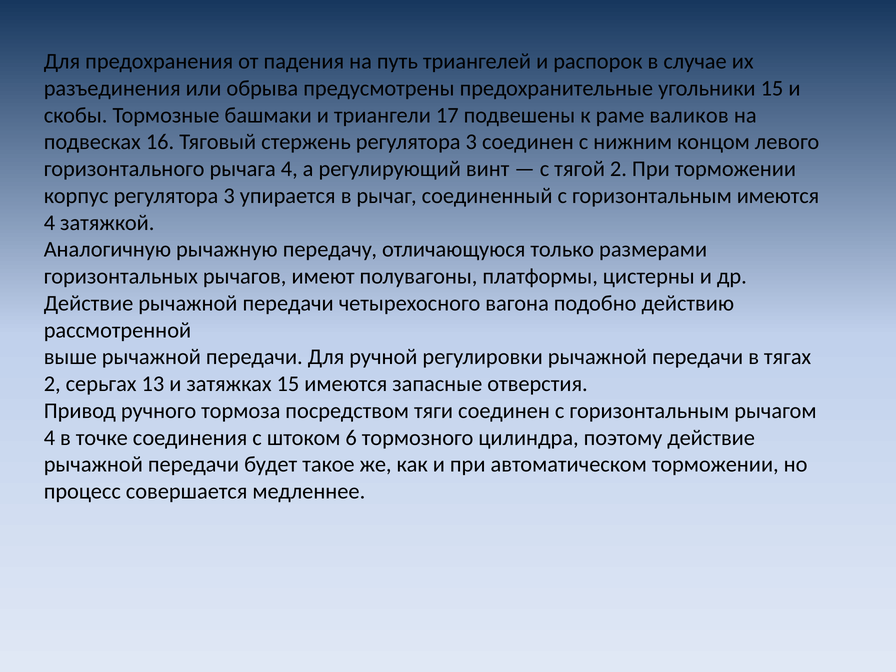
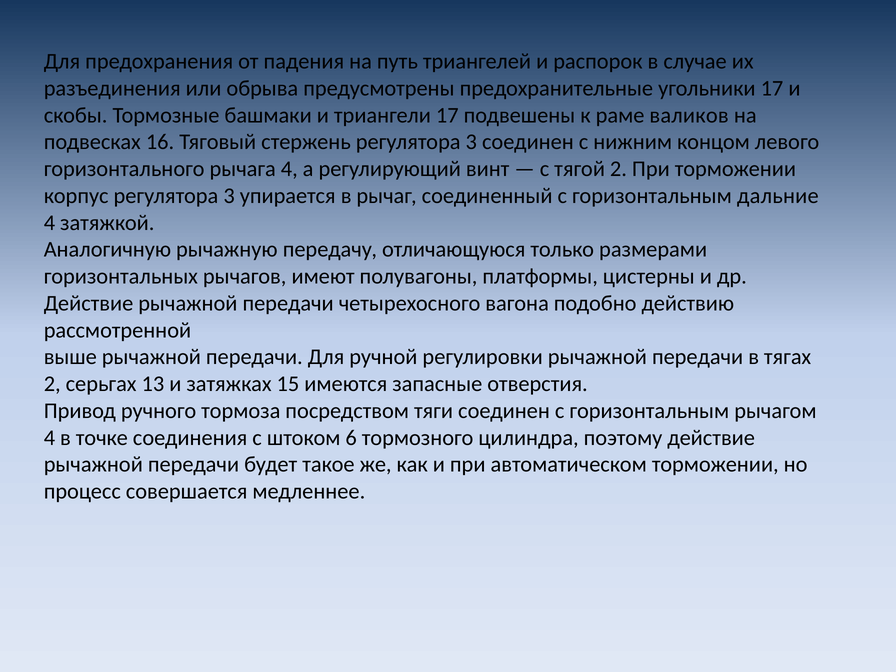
угольники 15: 15 -> 17
горизонтальным имеются: имеются -> дальние
